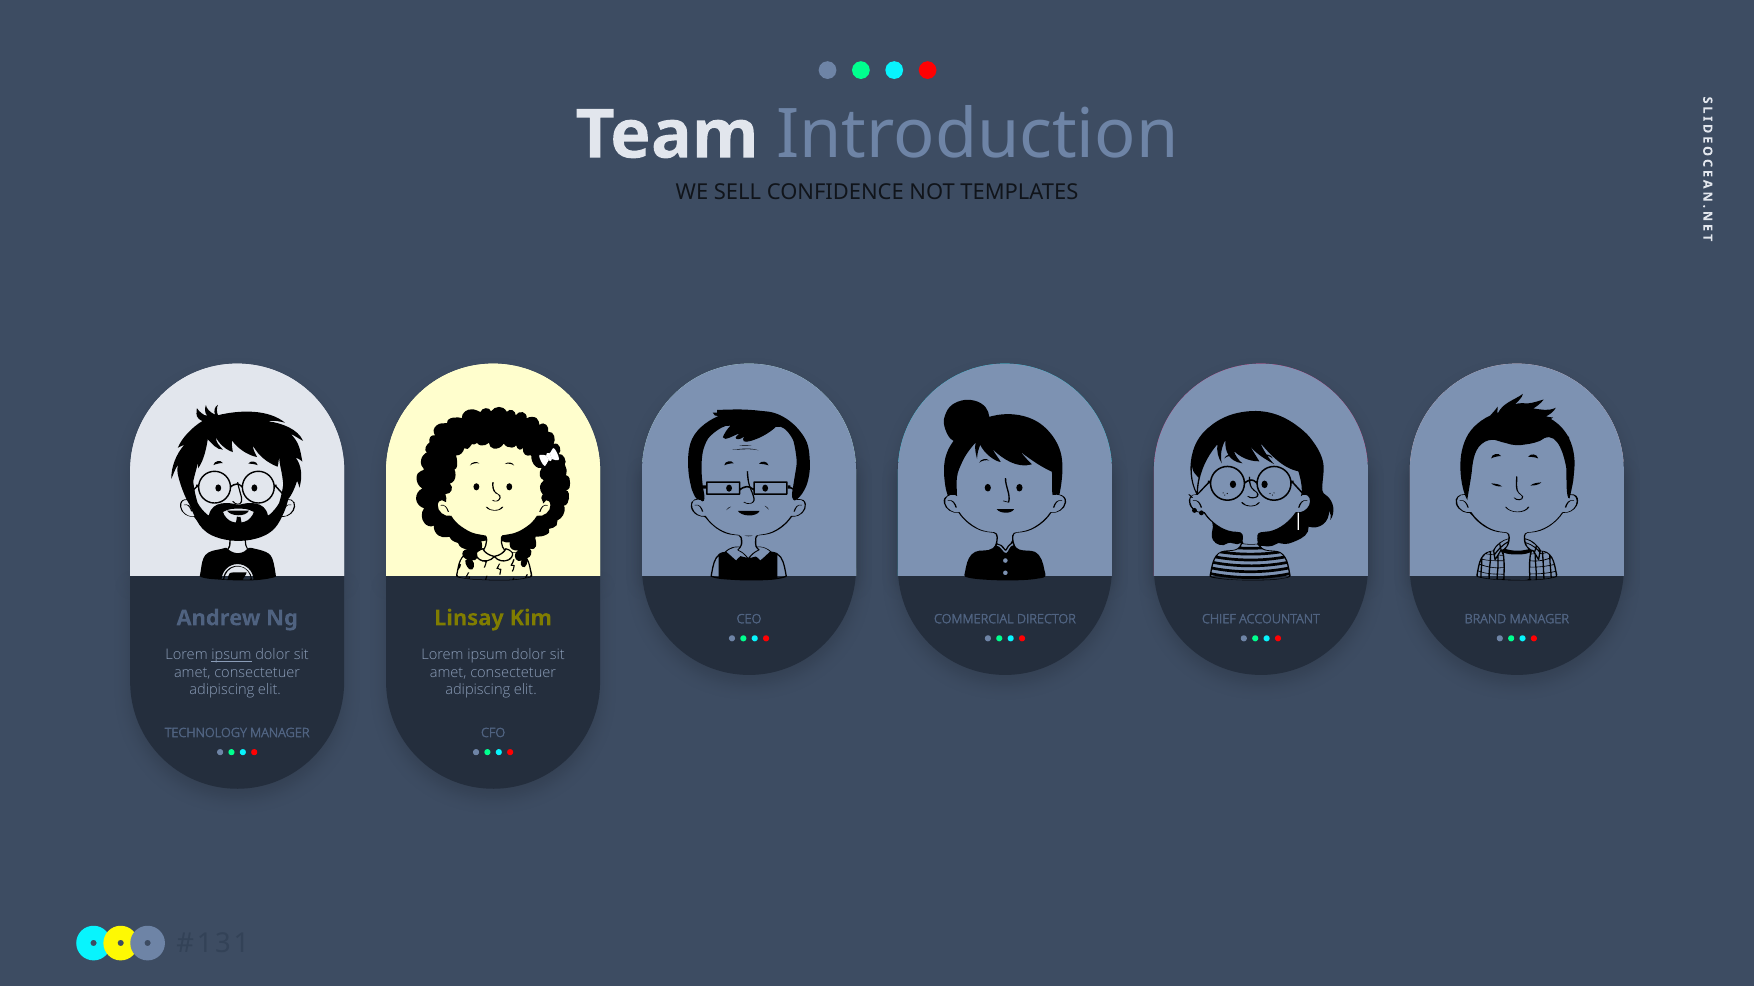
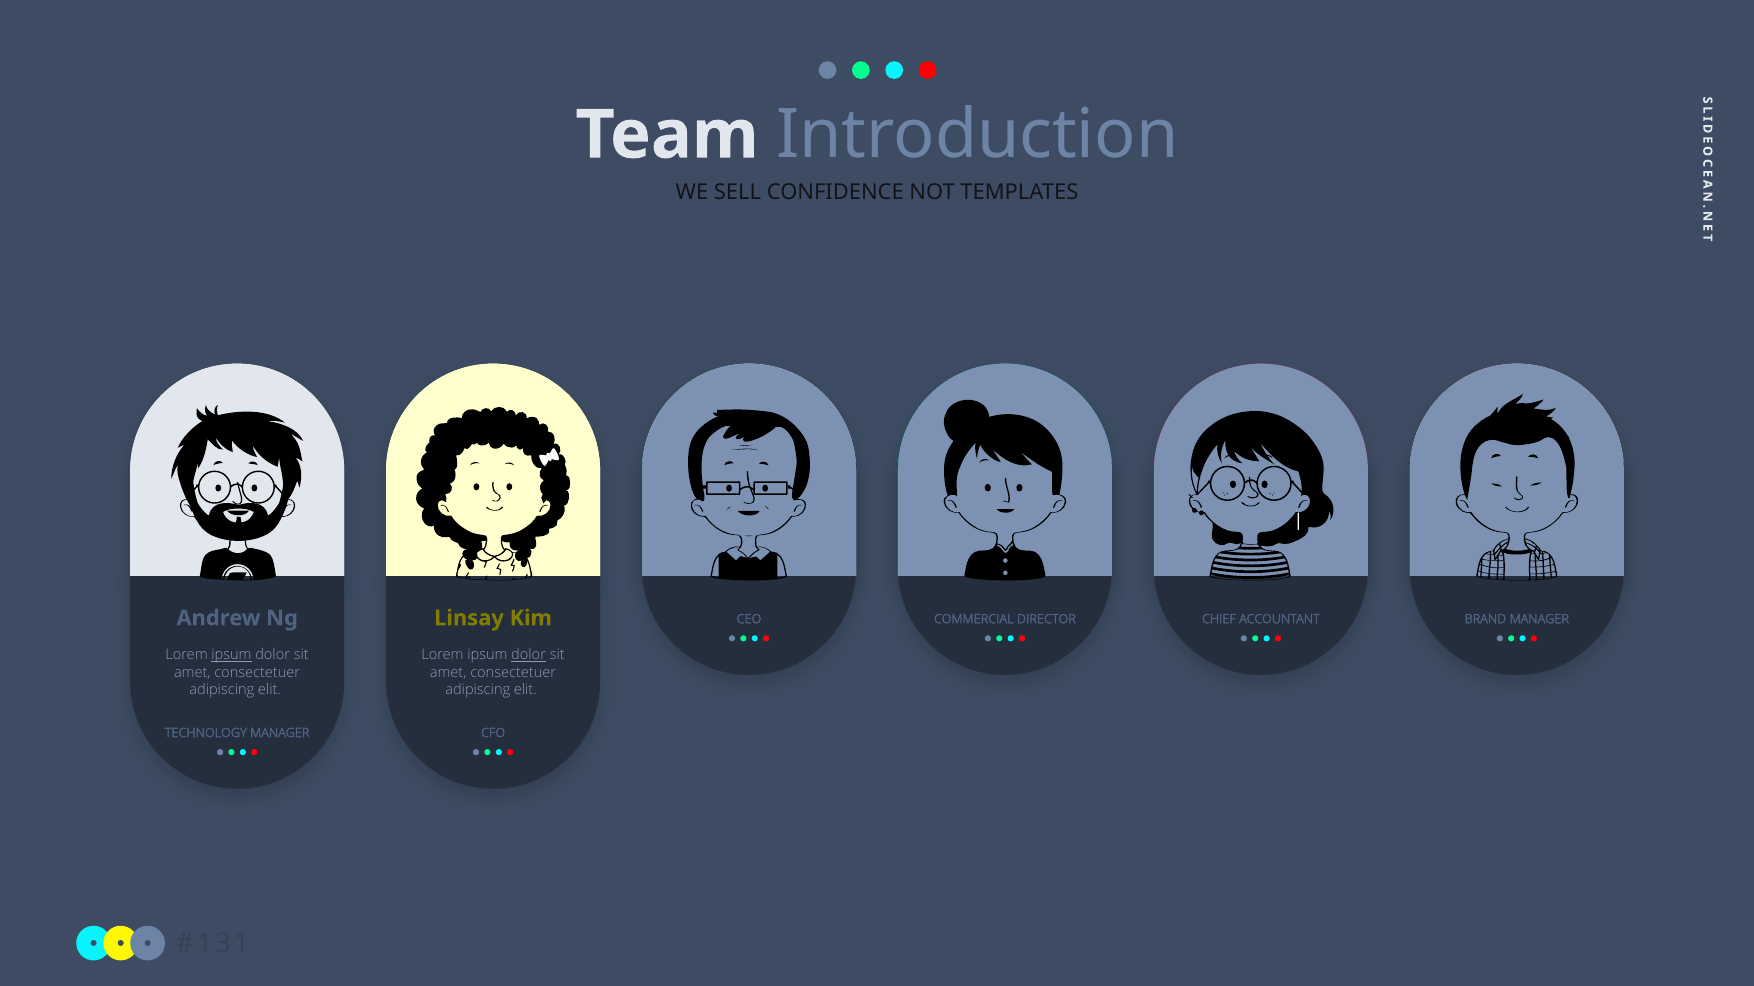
dolor at (529, 655) underline: none -> present
